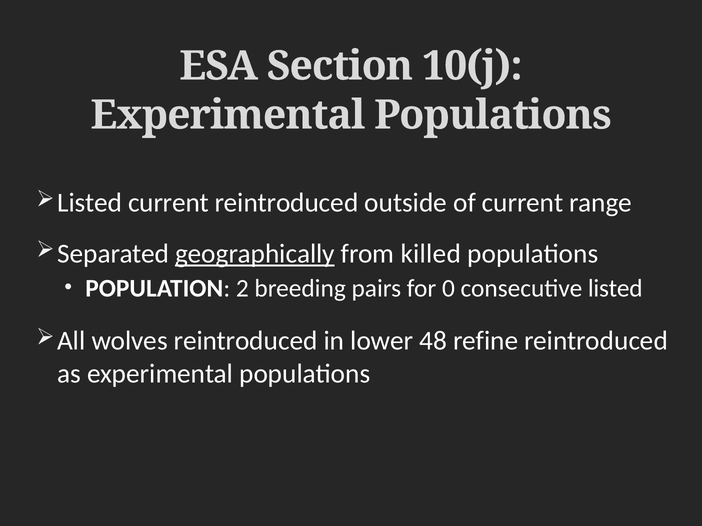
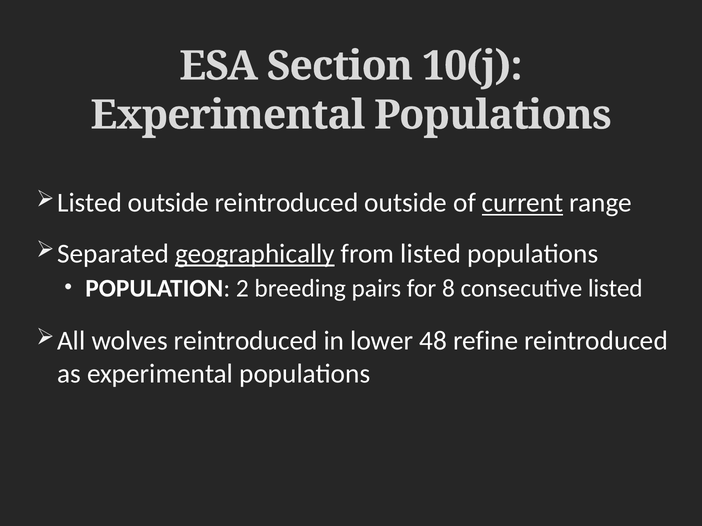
current at (168, 203): current -> outside
current at (523, 203) underline: none -> present
from killed: killed -> listed
0: 0 -> 8
